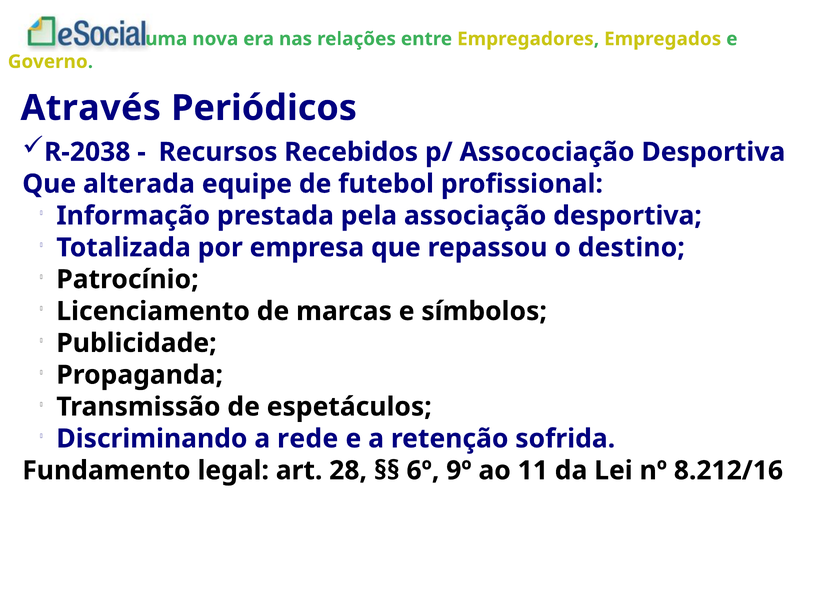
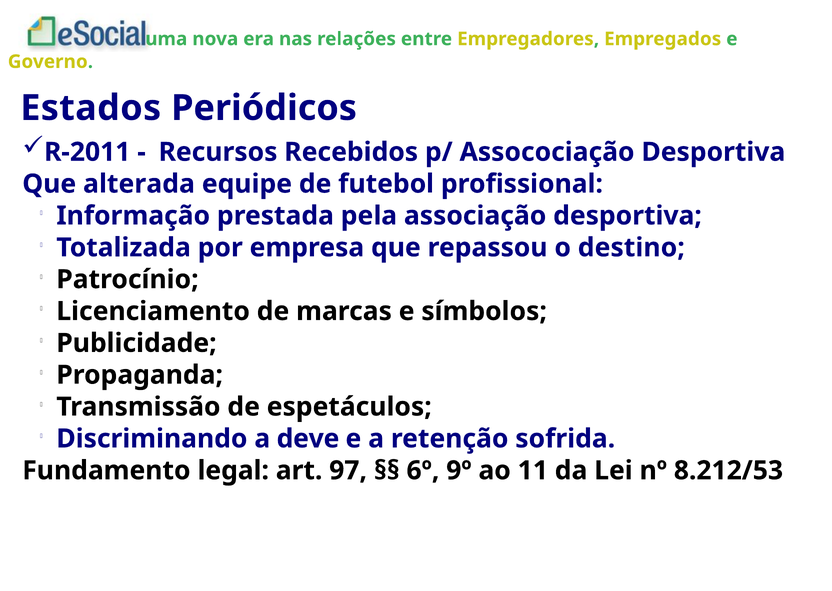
Através: Através -> Estados
R-2038: R-2038 -> R-2011
rede: rede -> deve
28: 28 -> 97
8.212/16: 8.212/16 -> 8.212/53
